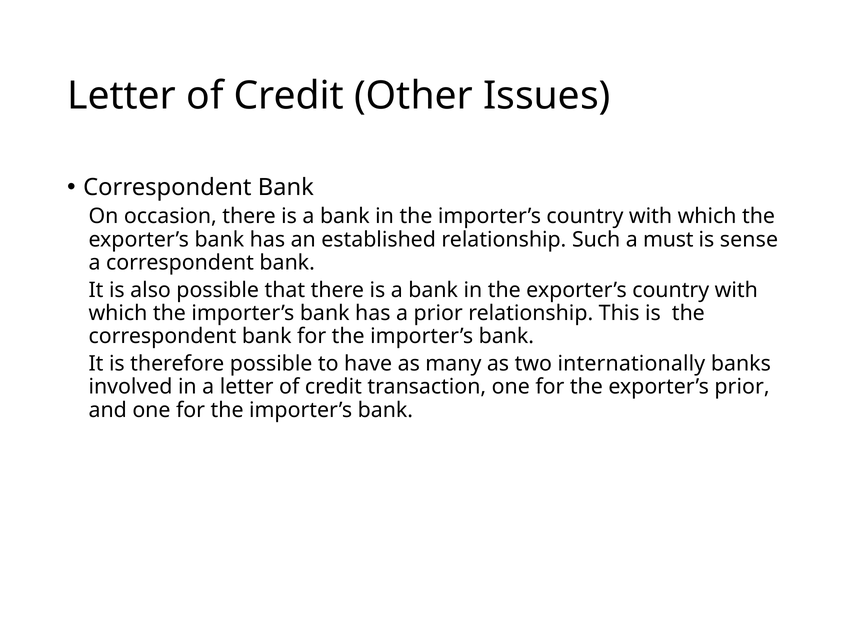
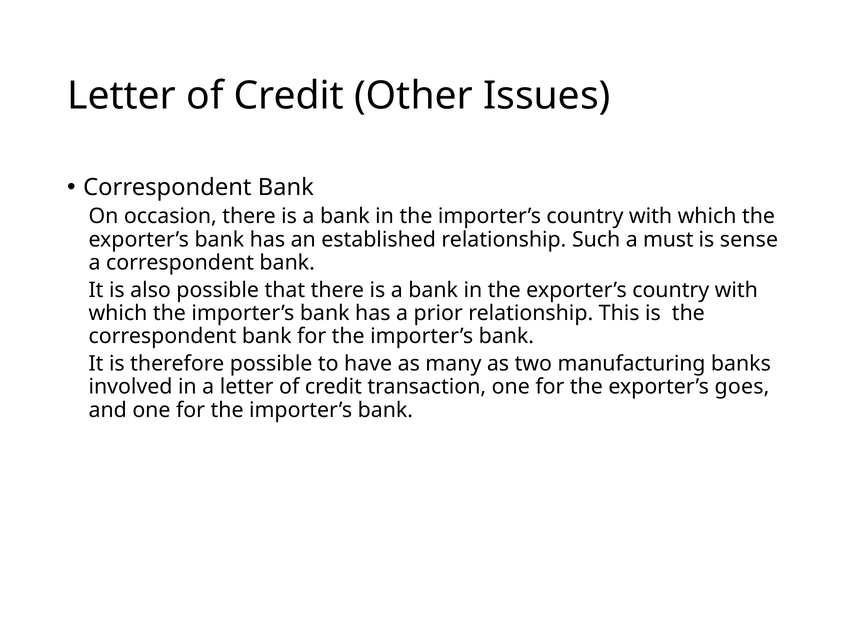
internationally: internationally -> manufacturing
exporter’s prior: prior -> goes
